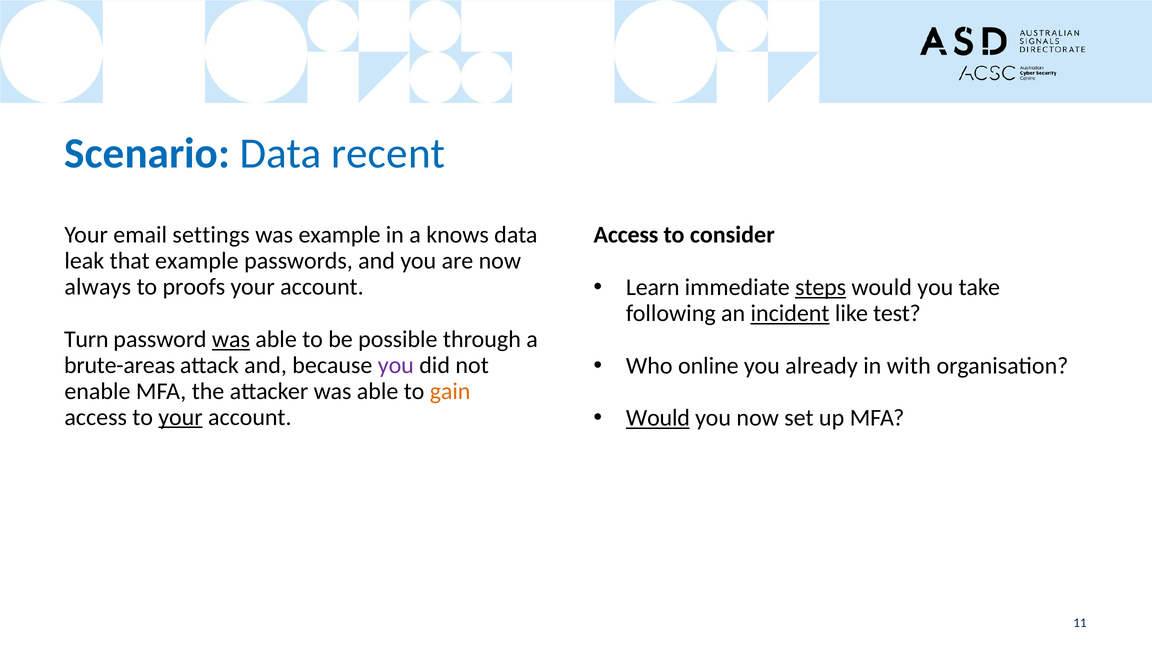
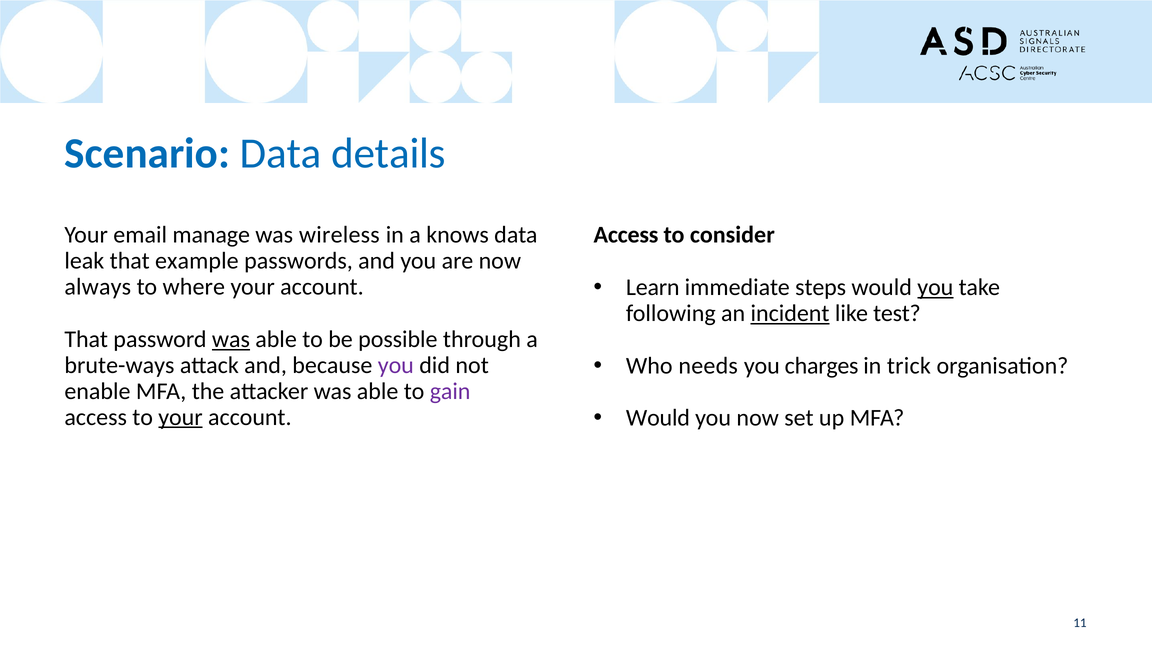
recent: recent -> details
settings: settings -> manage
was example: example -> wireless
steps underline: present -> none
you at (935, 287) underline: none -> present
proofs: proofs -> where
Turn at (86, 339): Turn -> That
online: online -> needs
already: already -> charges
with: with -> trick
brute-areas: brute-areas -> brute-ways
gain colour: orange -> purple
Would at (658, 418) underline: present -> none
